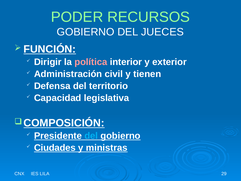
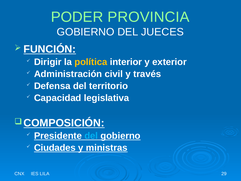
RECURSOS: RECURSOS -> PROVINCIA
política colour: pink -> yellow
tienen: tienen -> través
